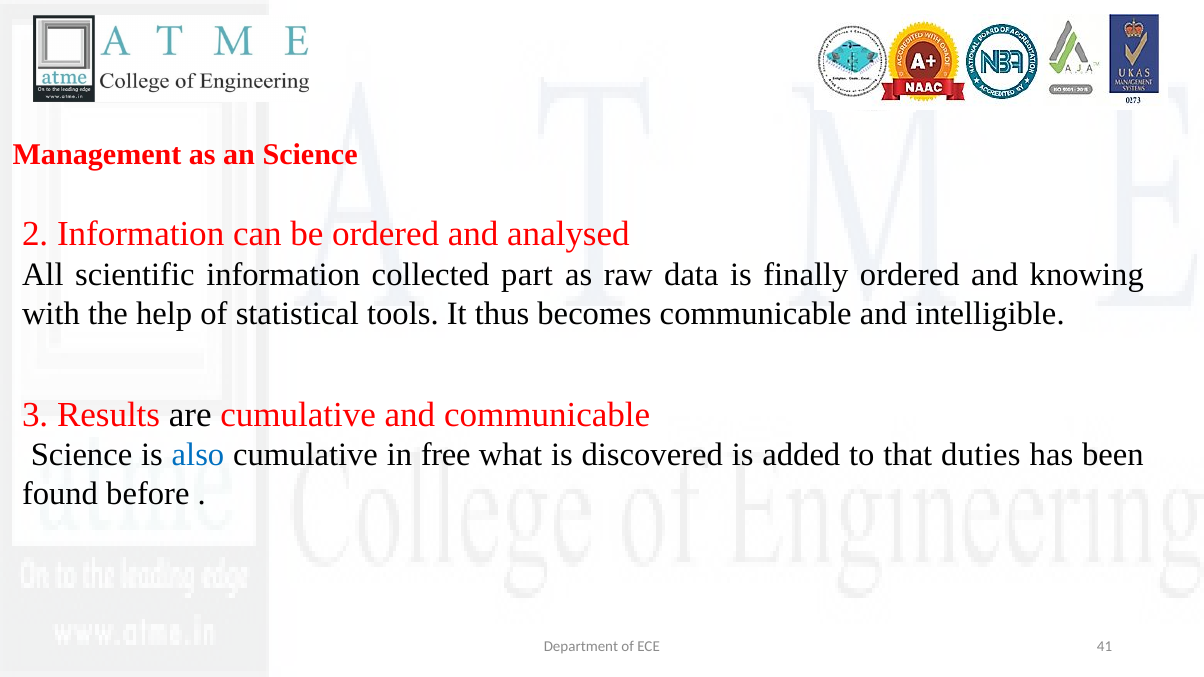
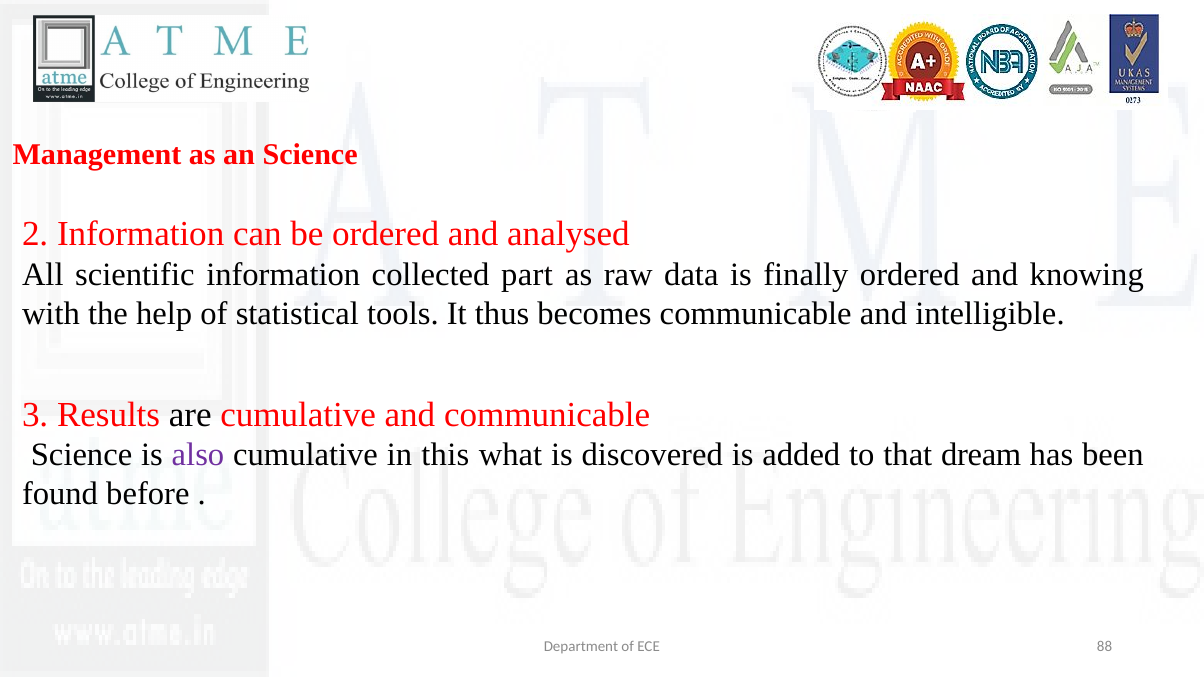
also colour: blue -> purple
free: free -> this
duties: duties -> dream
41: 41 -> 88
